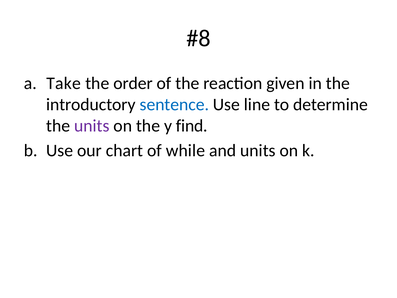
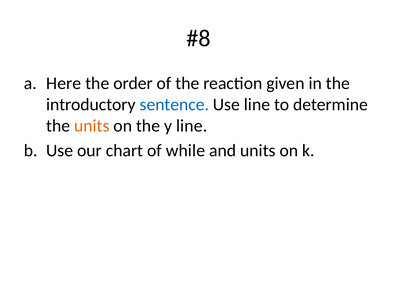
Take: Take -> Here
units at (92, 126) colour: purple -> orange
y find: find -> line
